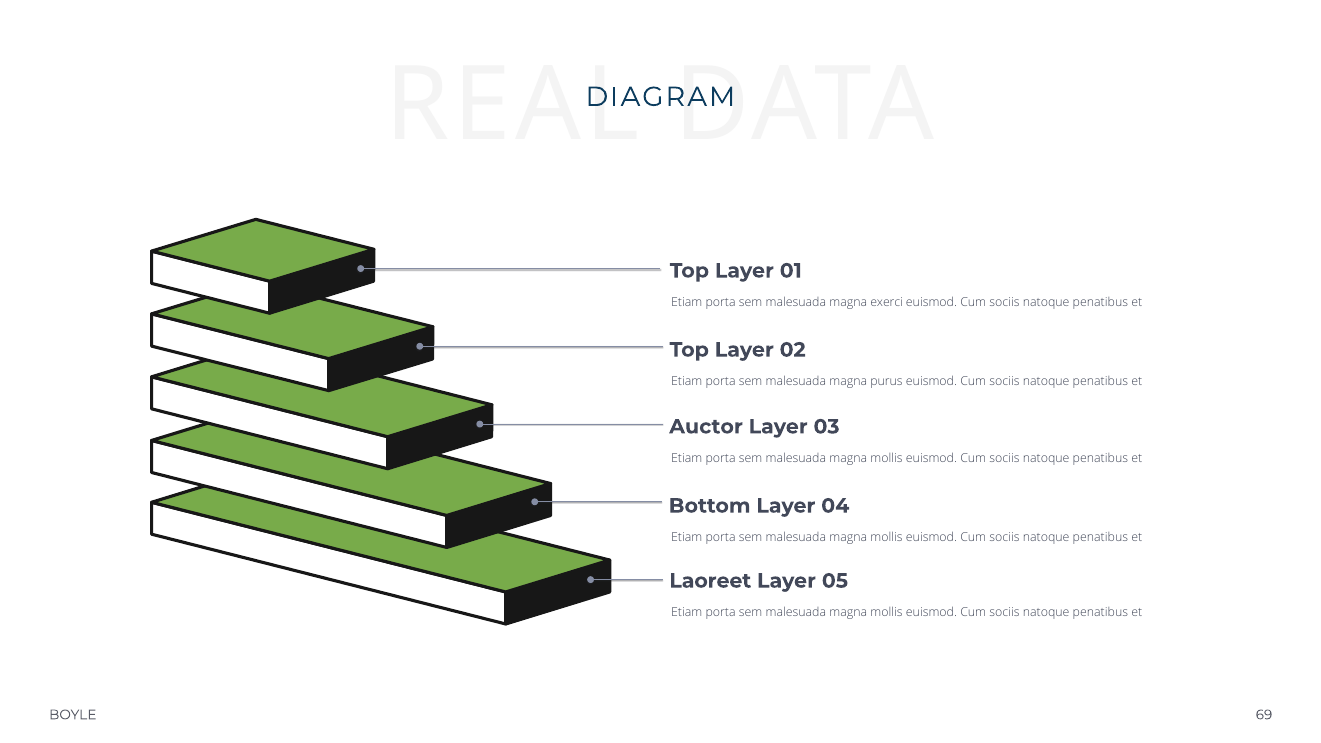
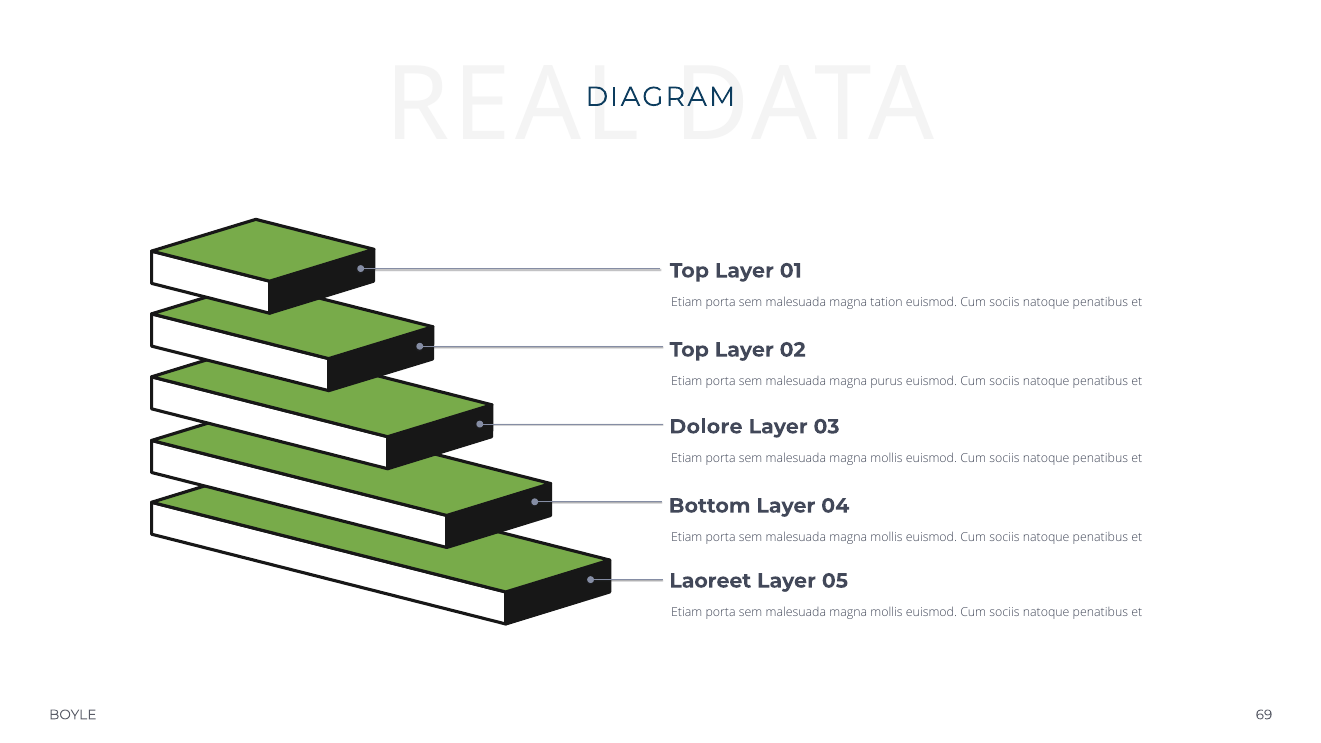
exerci: exerci -> tation
Auctor: Auctor -> Dolore
